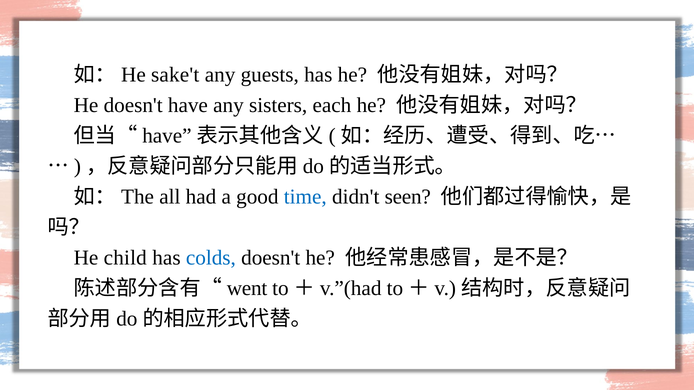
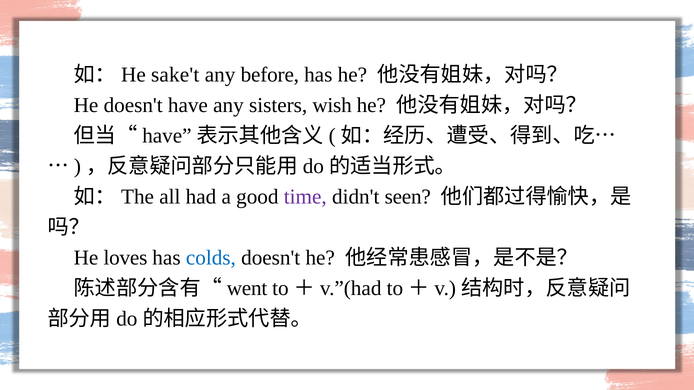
guests: guests -> before
each: each -> wish
time colour: blue -> purple
child: child -> loves
